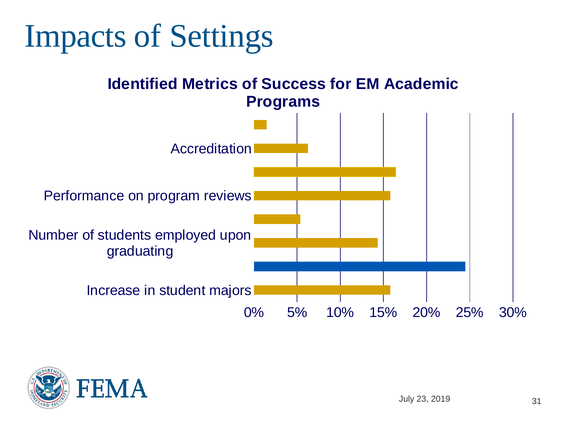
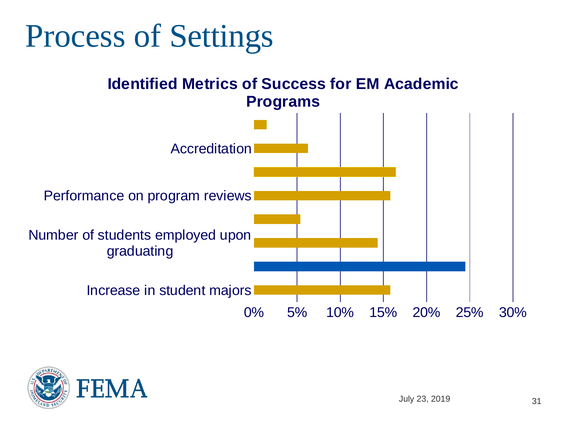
Impacts: Impacts -> Process
